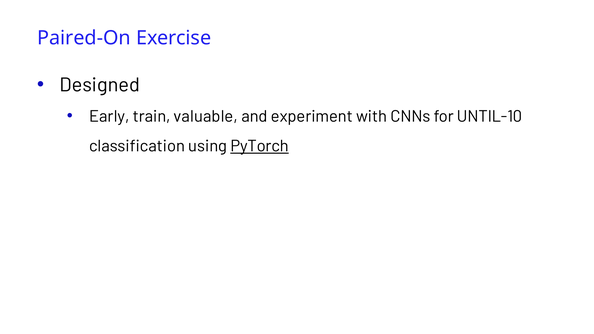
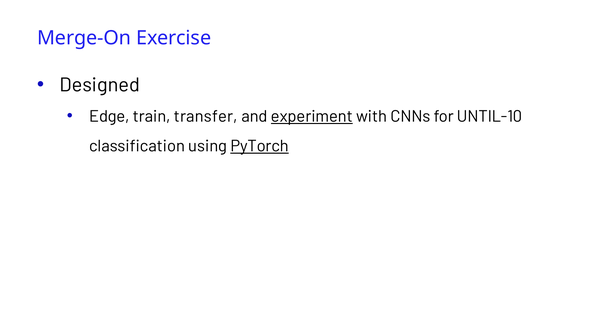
Paired-On: Paired-On -> Merge-On
Early: Early -> Edge
valuable: valuable -> transfer
experiment underline: none -> present
